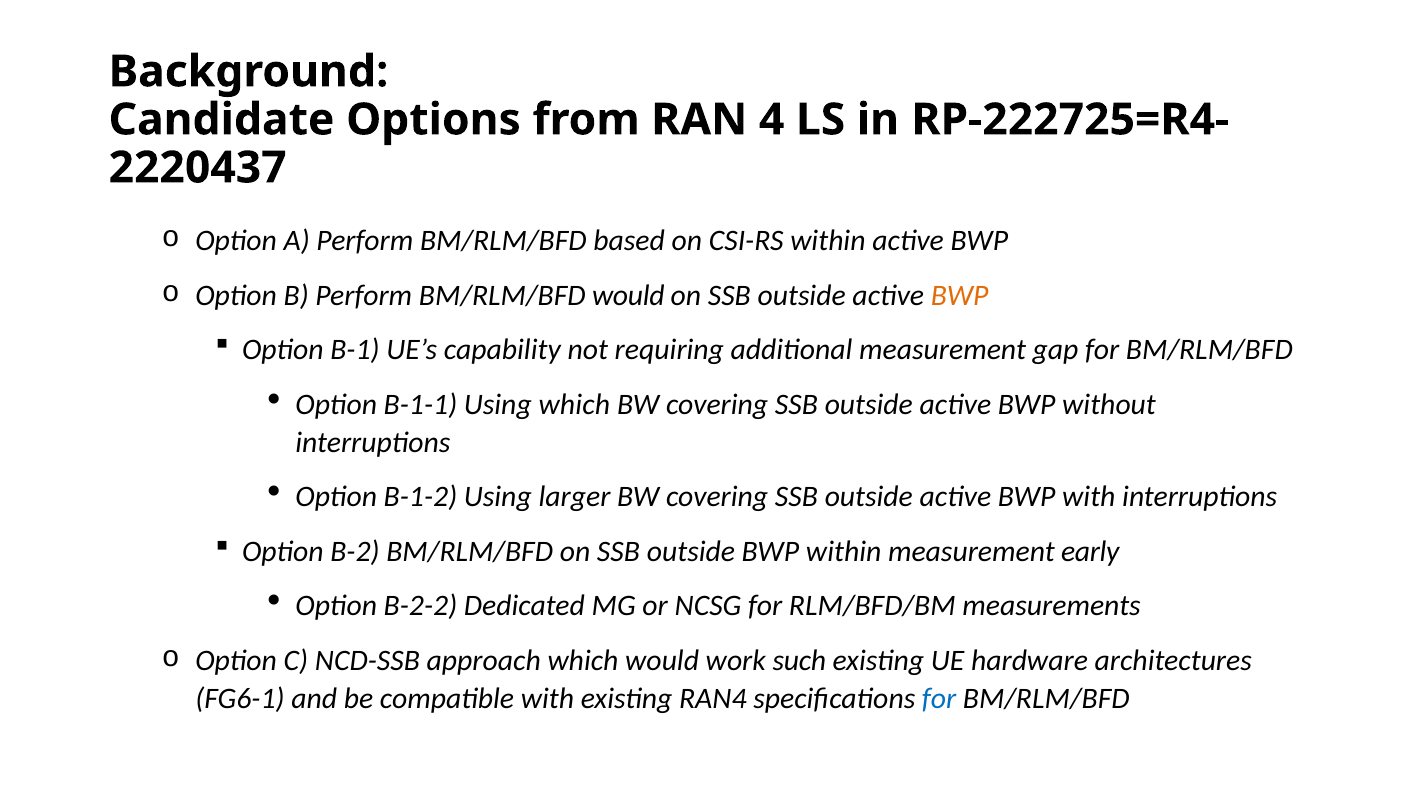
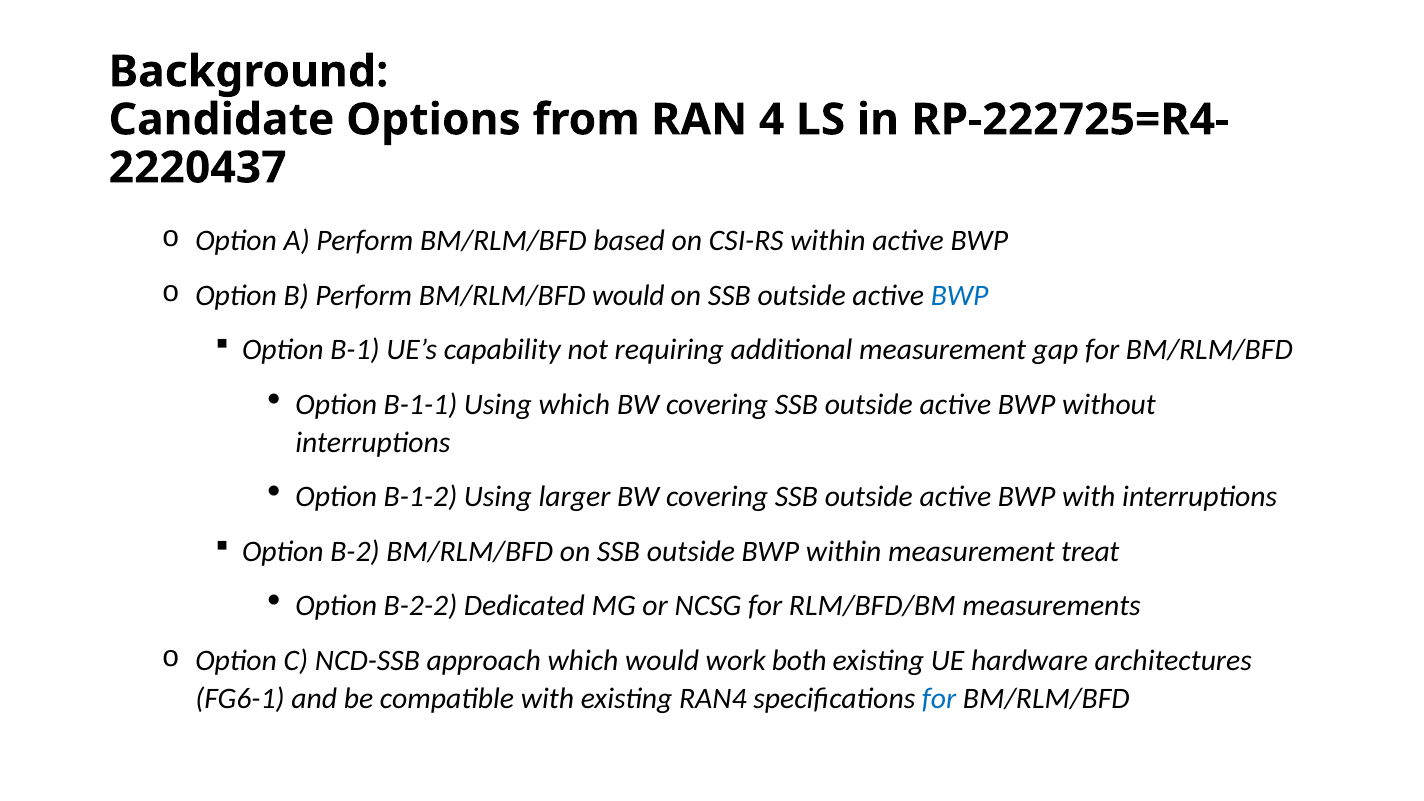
BWP at (960, 295) colour: orange -> blue
early: early -> treat
such: such -> both
